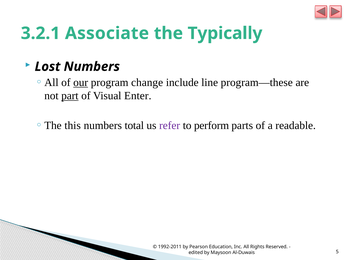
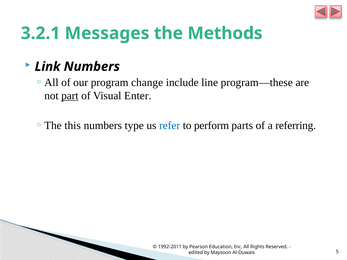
Associate: Associate -> Messages
Typically: Typically -> Methods
Lost: Lost -> Link
our underline: present -> none
total: total -> type
refer colour: purple -> blue
readable: readable -> referring
